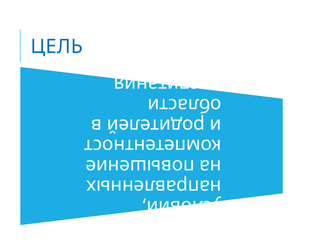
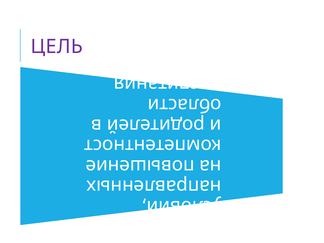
ЦЕЛЬ colour: blue -> purple
